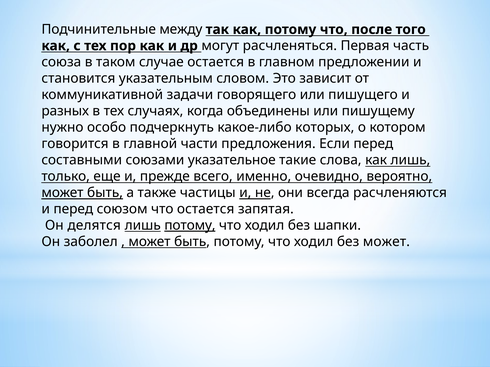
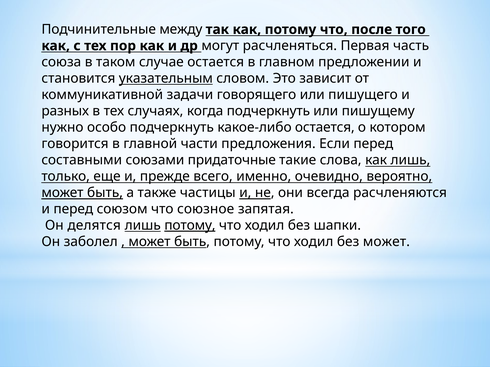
указательным underline: none -> present
когда объединены: объединены -> подчеркнуть
какое-либо которых: которых -> остается
указательное: указательное -> придаточные
что остается: остается -> союзное
